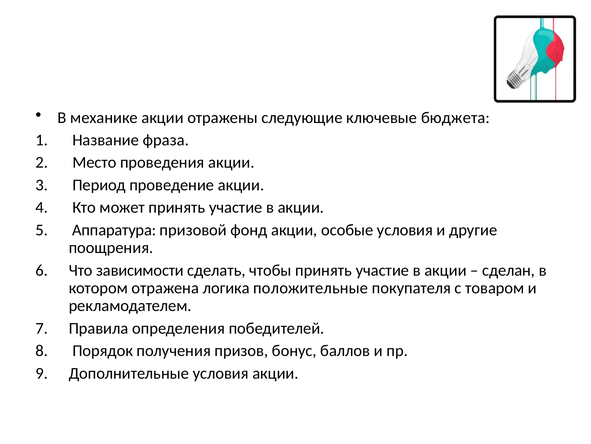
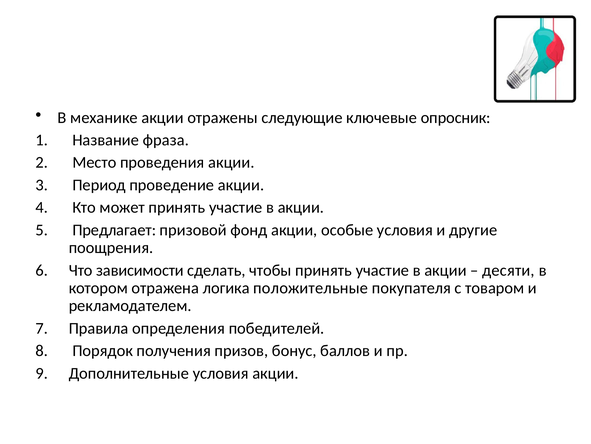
бюджета: бюджета -> опросник
Аппаратура: Аппаратура -> Предлагает
сделан: сделан -> десяти
